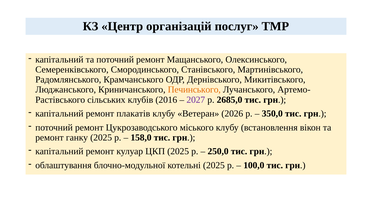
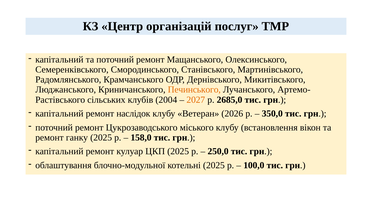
2016: 2016 -> 2004
2027 colour: purple -> orange
плакатів: плакатів -> наслідок
